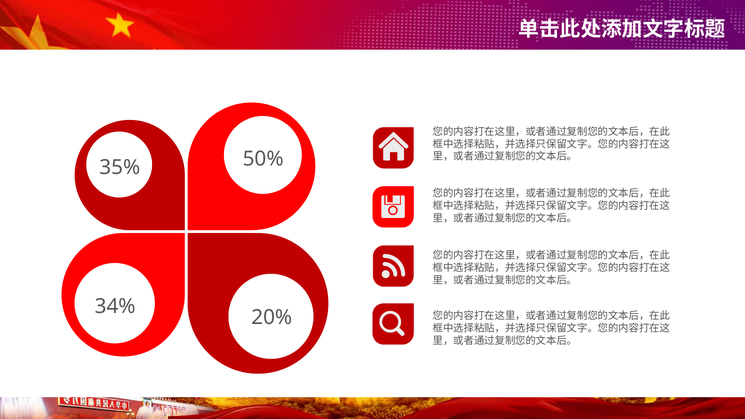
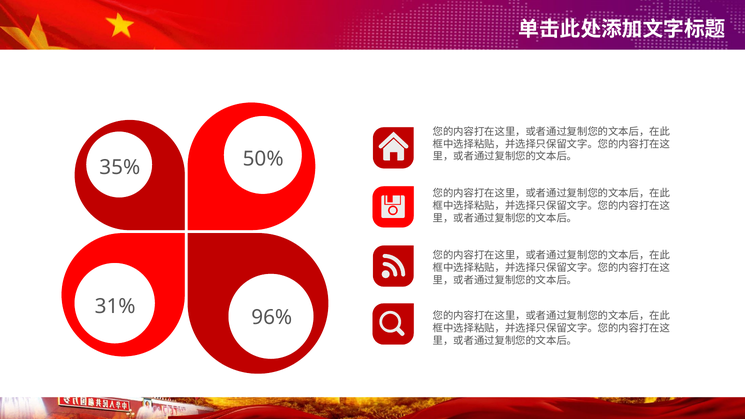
34%: 34% -> 31%
20%: 20% -> 96%
